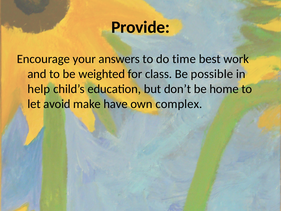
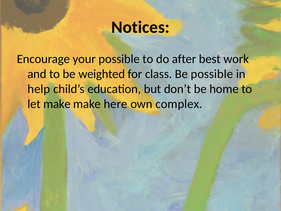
Provide: Provide -> Notices
your answers: answers -> possible
time: time -> after
let avoid: avoid -> make
have: have -> here
